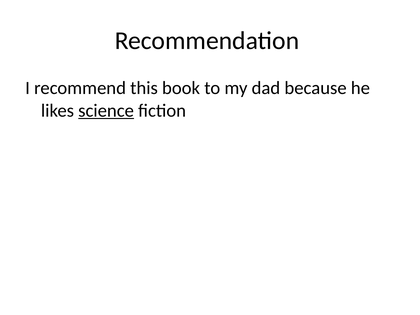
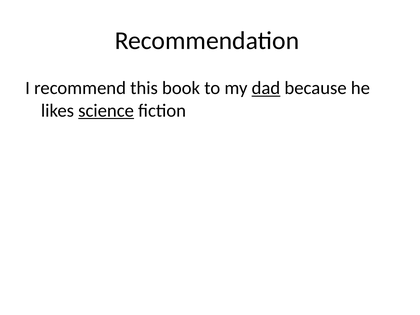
dad underline: none -> present
